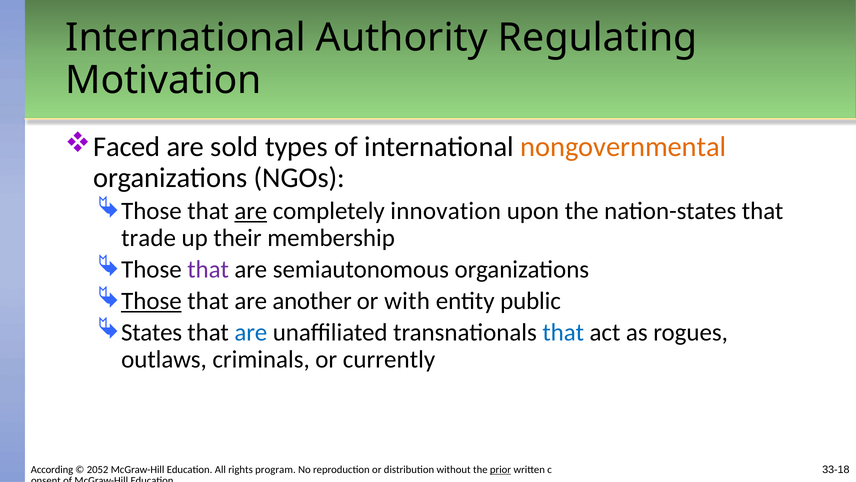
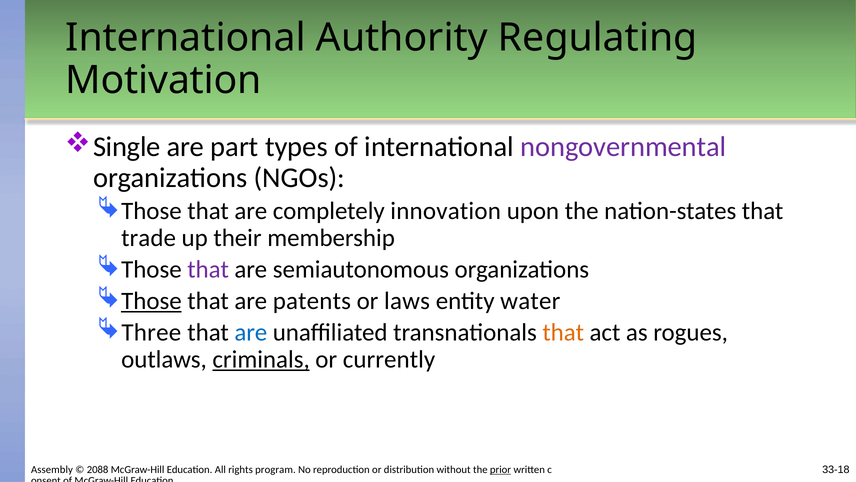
Faced: Faced -> Single
sold: sold -> part
nongovernmental colour: orange -> purple
are at (251, 211) underline: present -> none
another: another -> patents
with: with -> laws
public: public -> water
States: States -> Three
that at (563, 332) colour: blue -> orange
criminals underline: none -> present
According: According -> Assembly
2052: 2052 -> 2088
